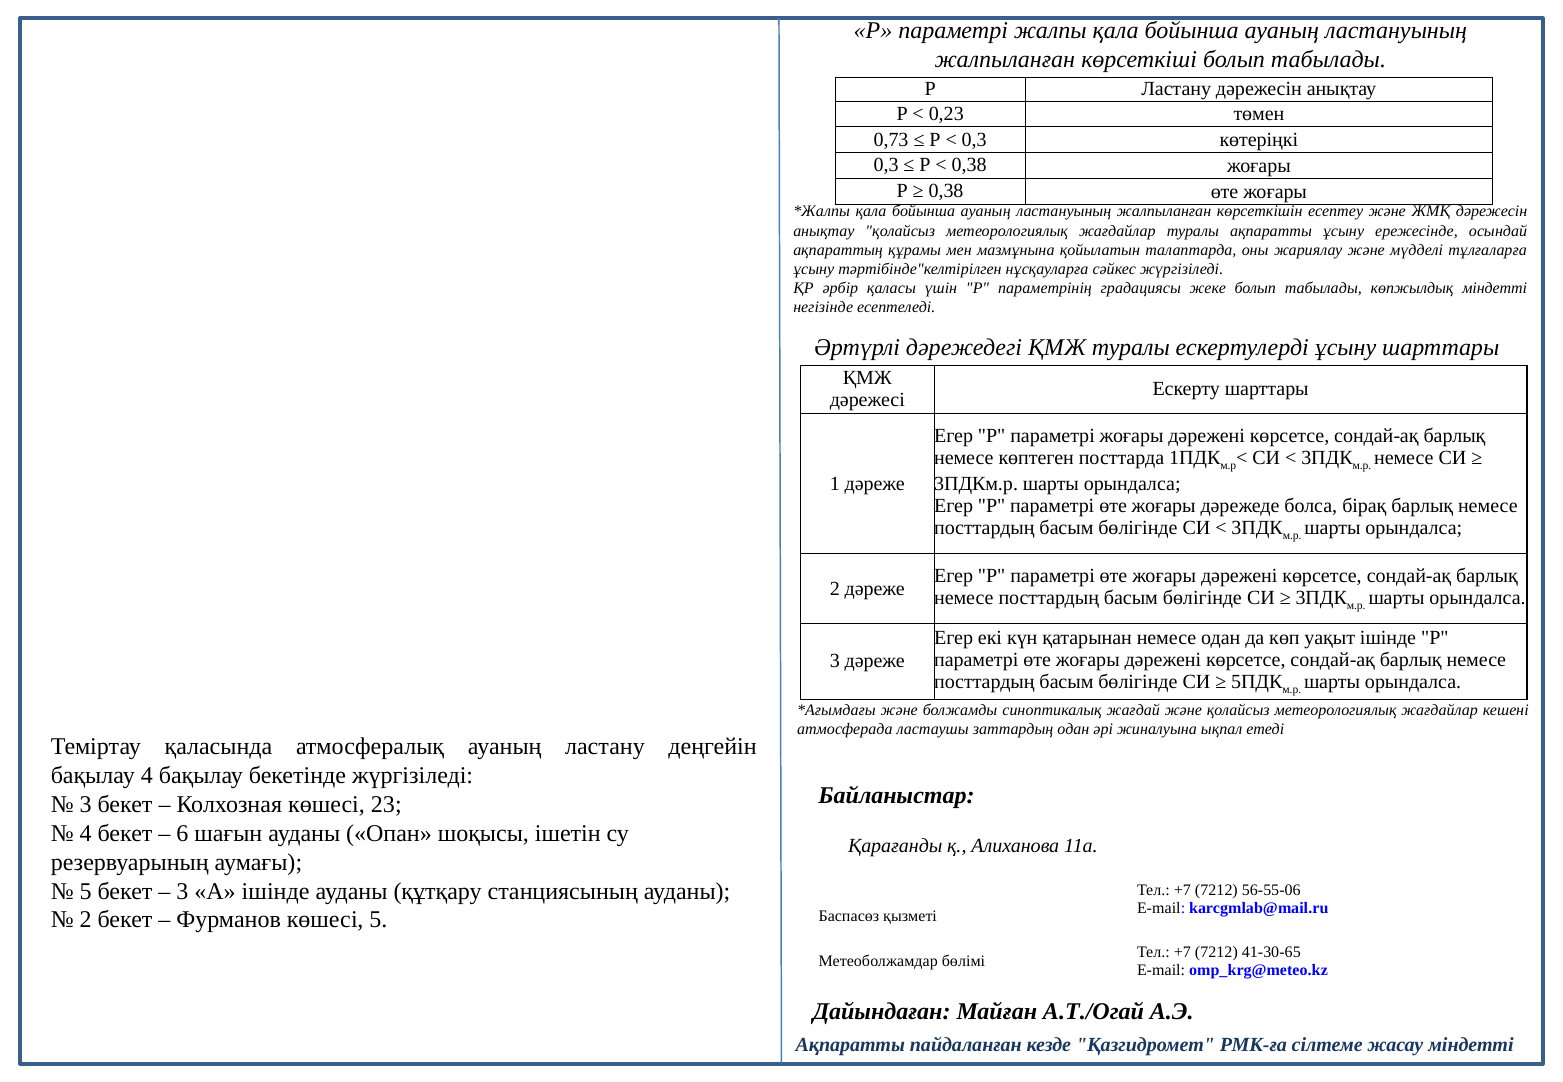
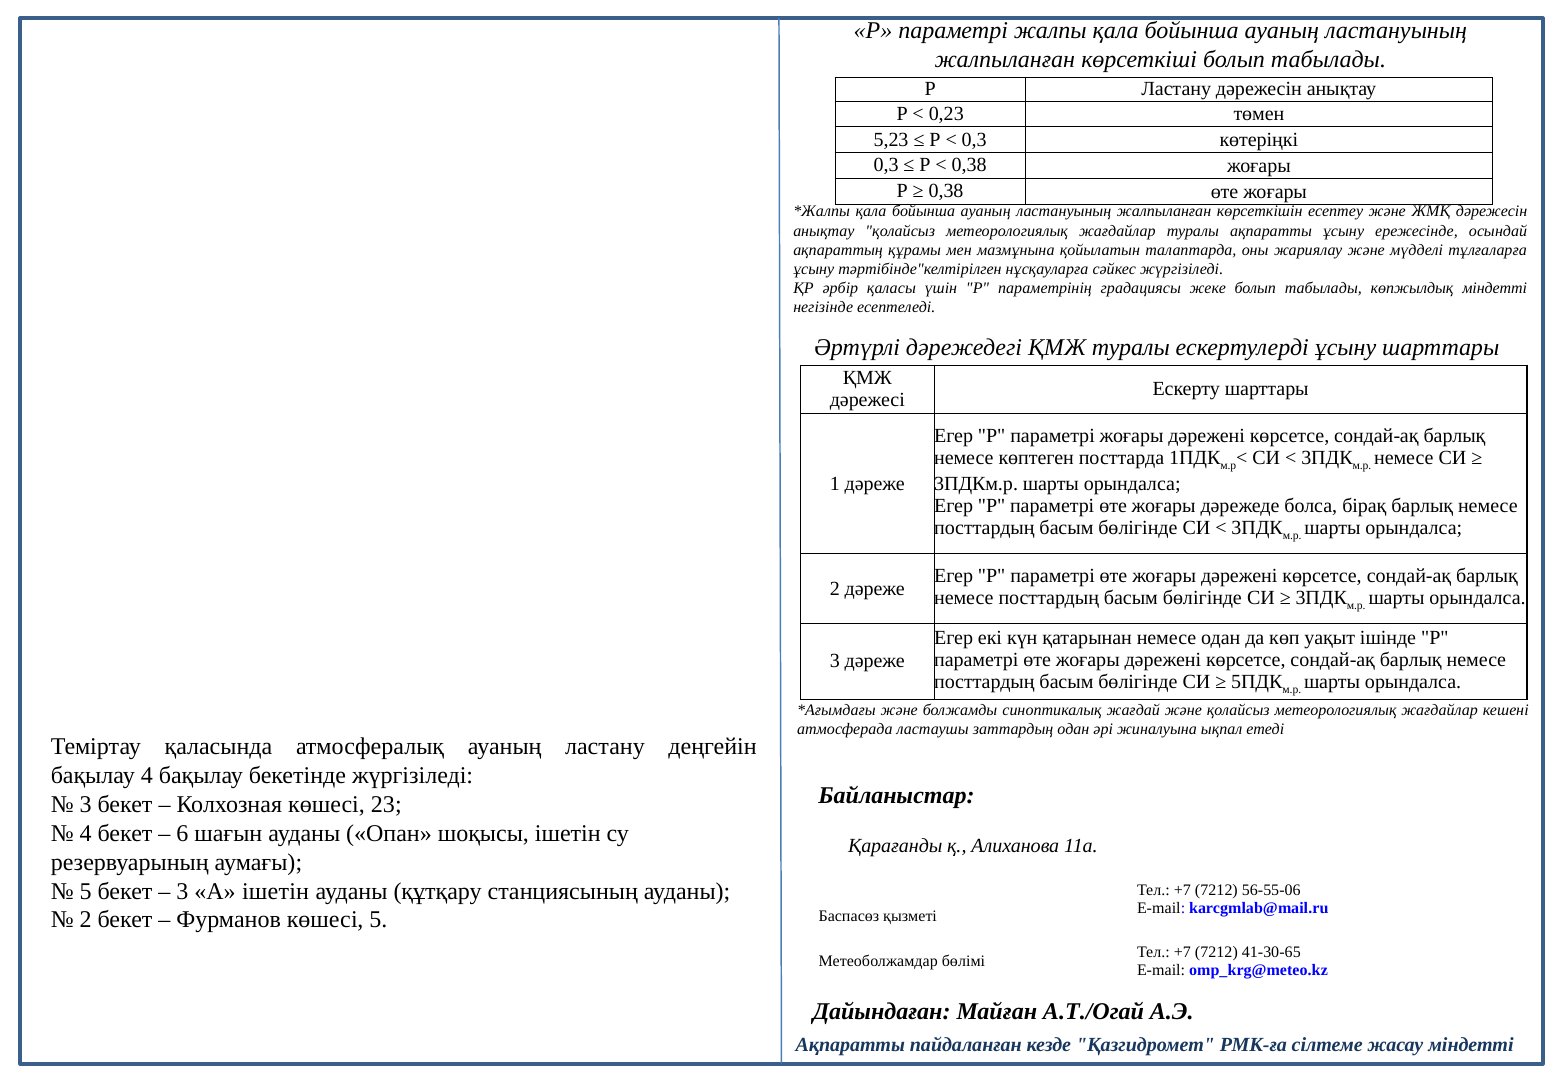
0,73: 0,73 -> 5,23
А ішінде: ішінде -> ішетін
